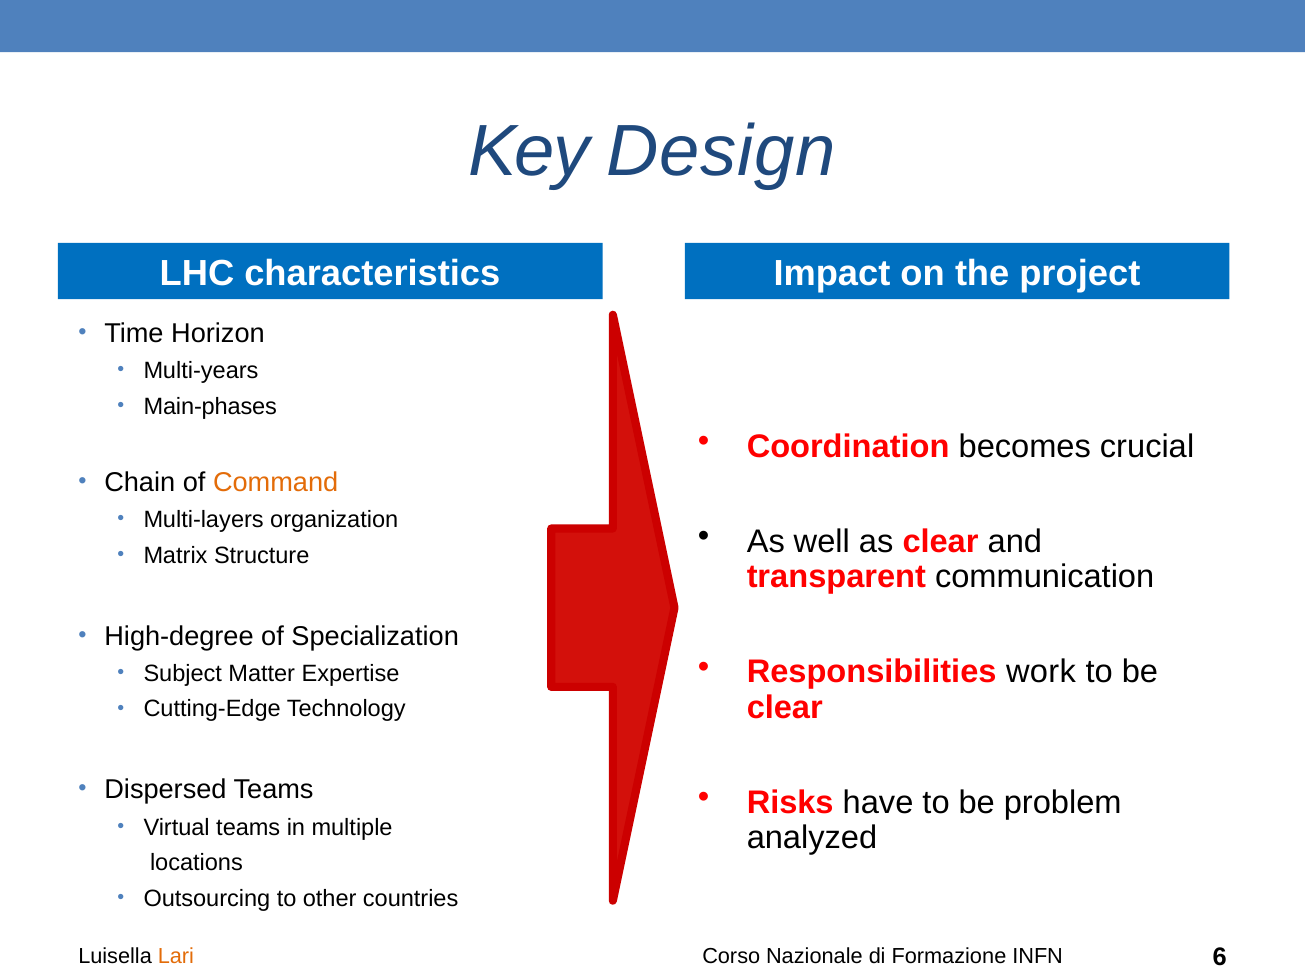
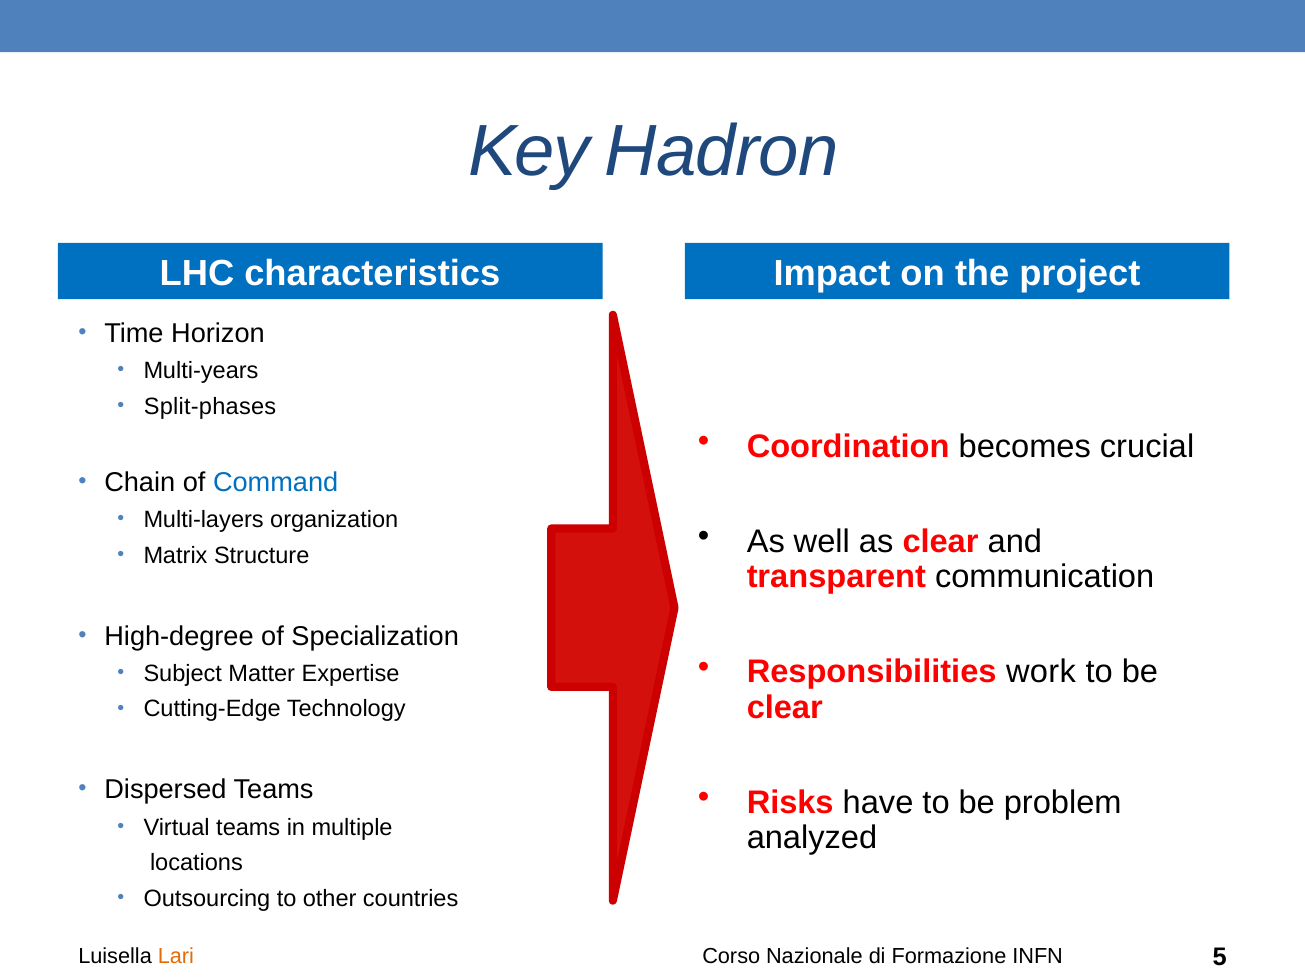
Design: Design -> Hadron
Main-phases: Main-phases -> Split-phases
Command colour: orange -> blue
6: 6 -> 5
